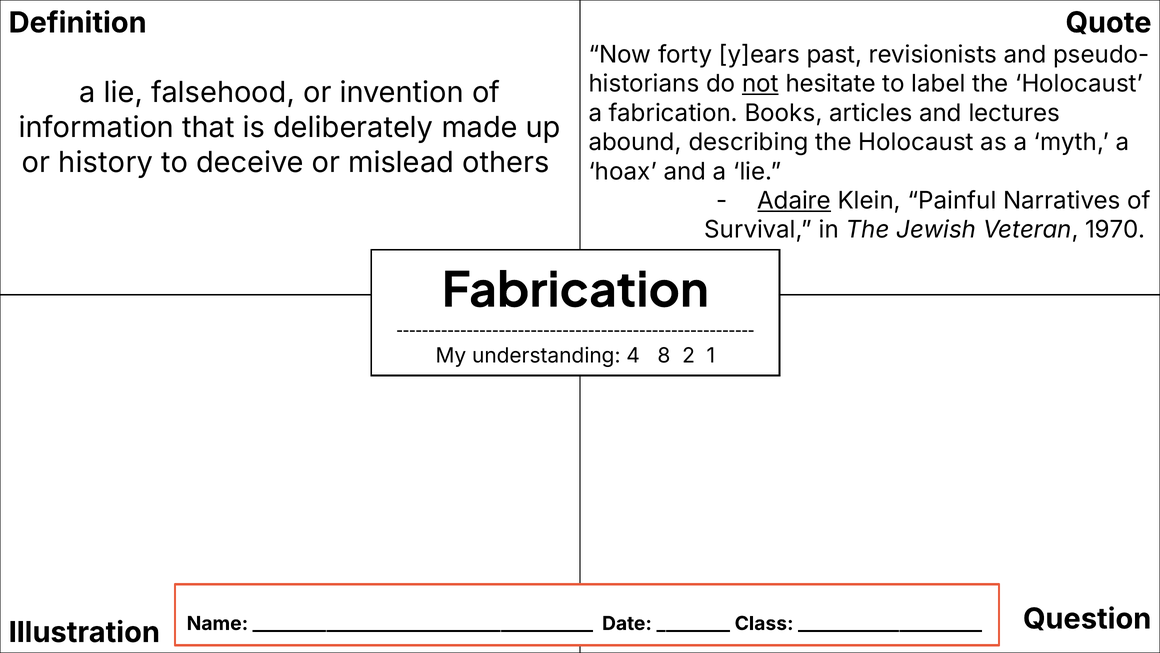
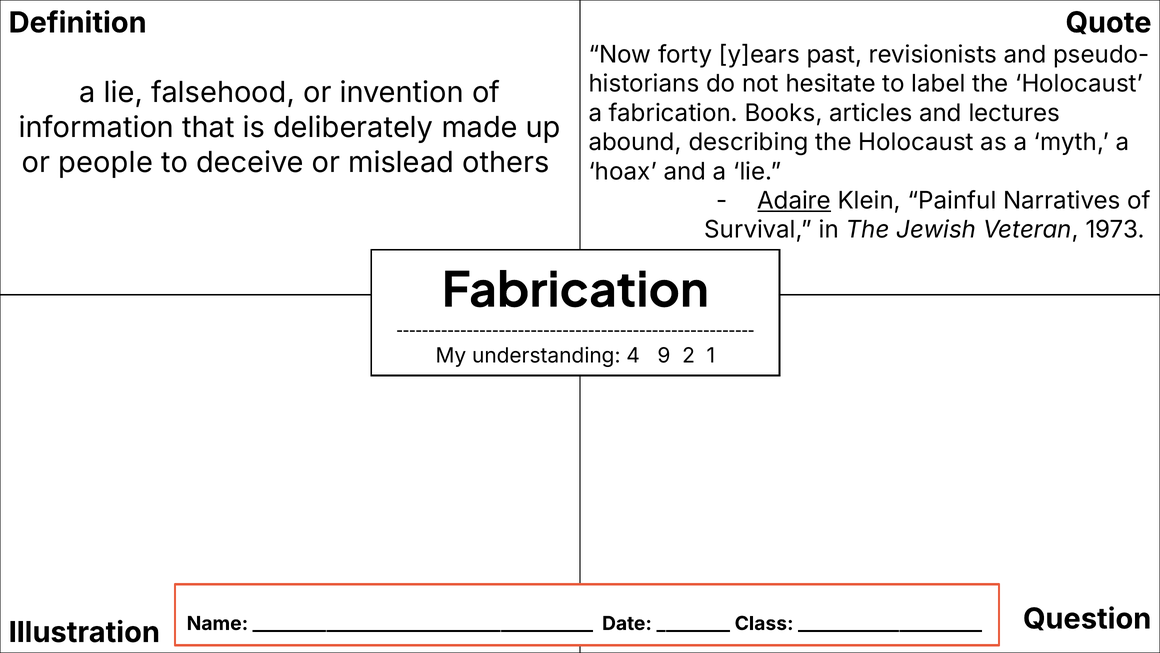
not underline: present -> none
history: history -> people
1970: 1970 -> 1973
8: 8 -> 9
